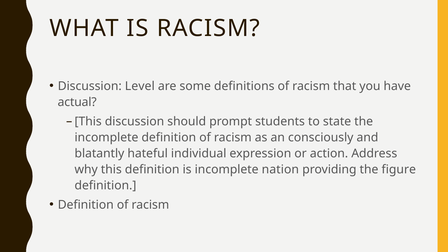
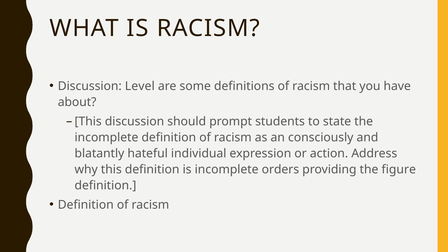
actual: actual -> about
nation: nation -> orders
